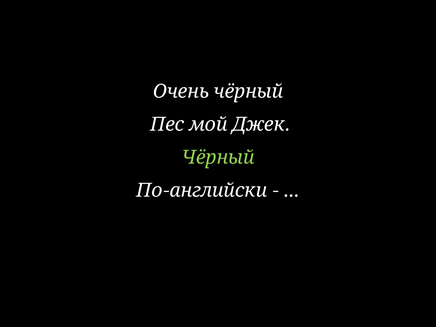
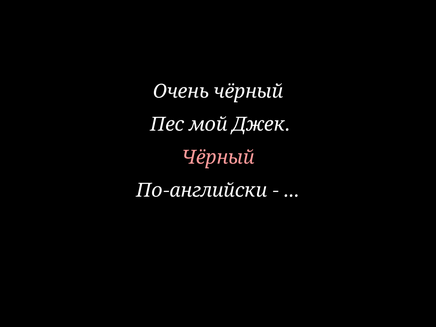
Чёрный colour: light green -> pink
